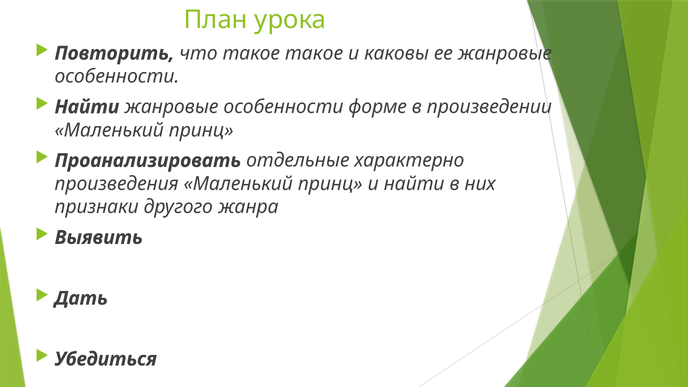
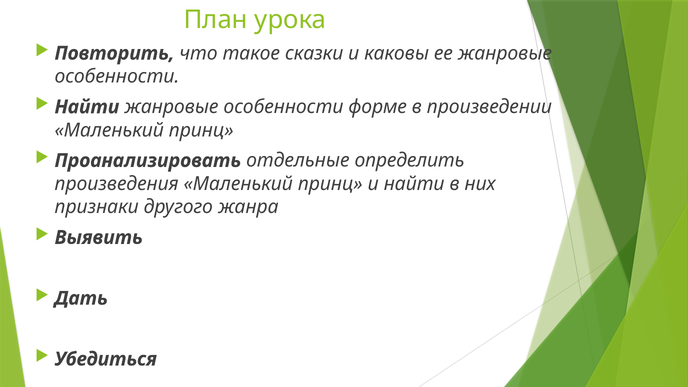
такое такое: такое -> сказки
характерно: характерно -> определить
